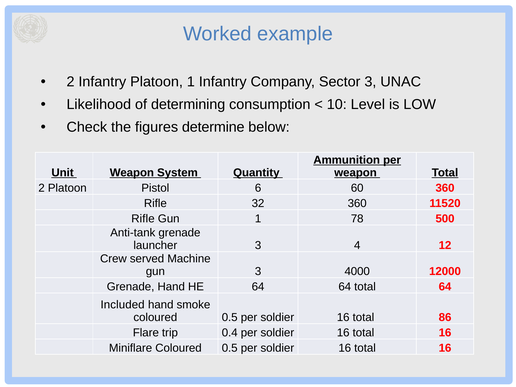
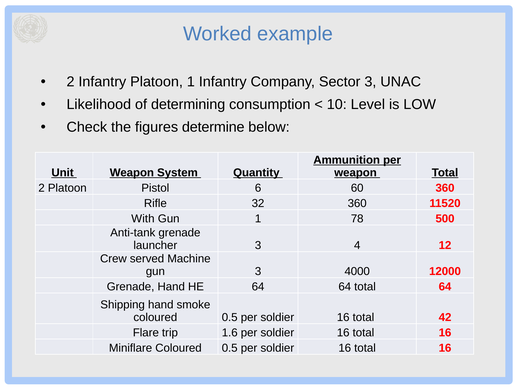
Rifle at (143, 219): Rifle -> With
Included: Included -> Shipping
86: 86 -> 42
0.4: 0.4 -> 1.6
